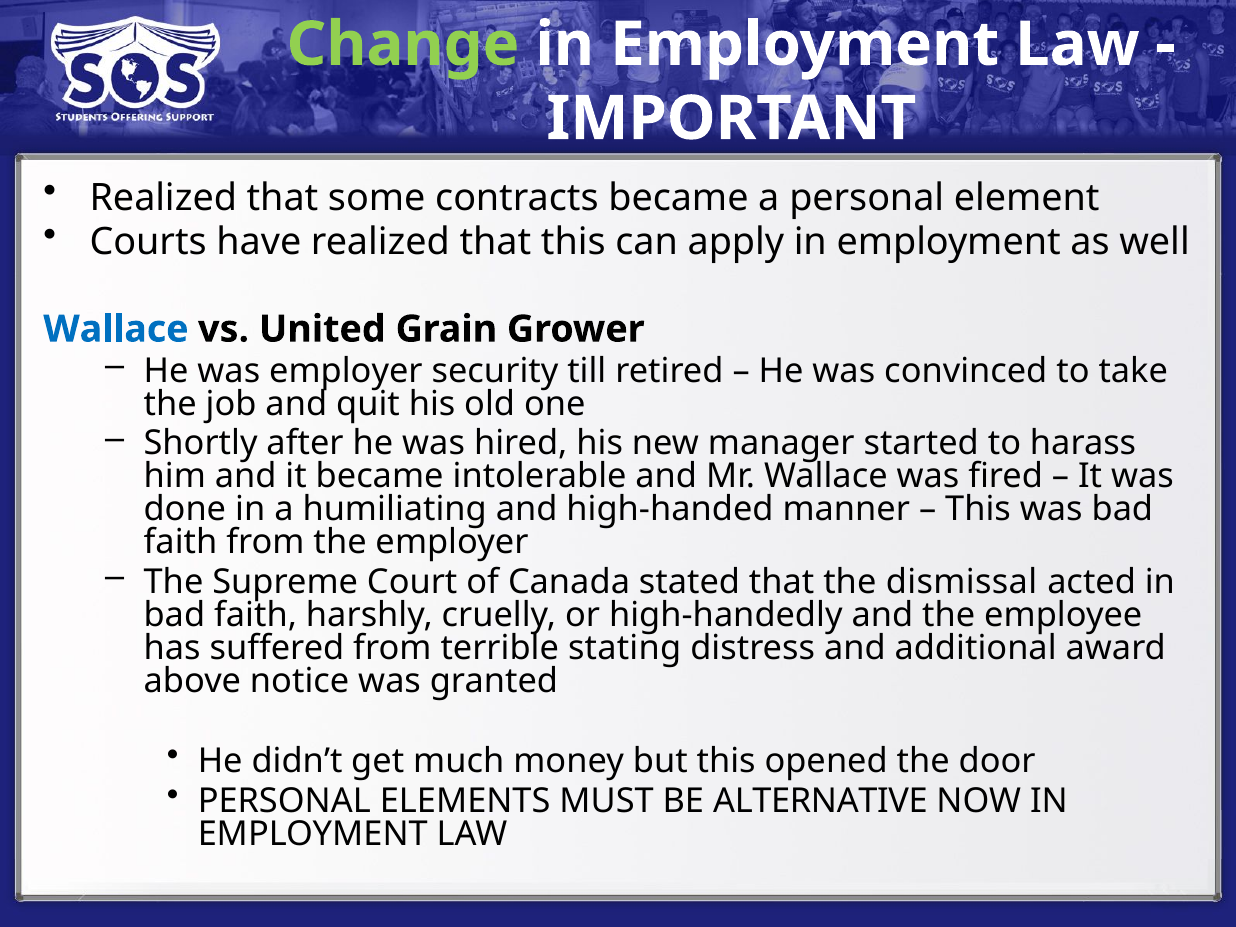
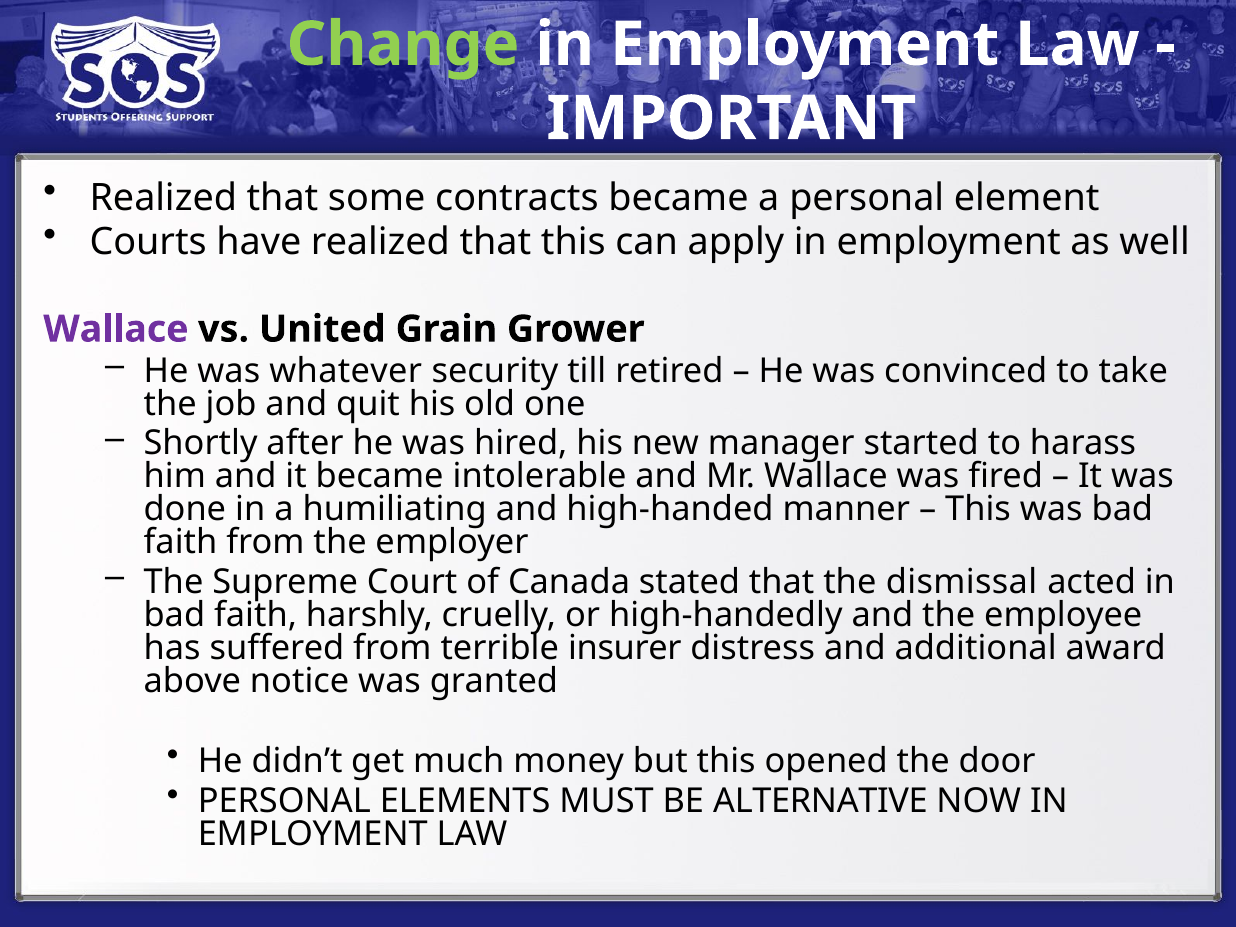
Wallace at (116, 329) colour: blue -> purple
was employer: employer -> whatever
stating: stating -> insurer
